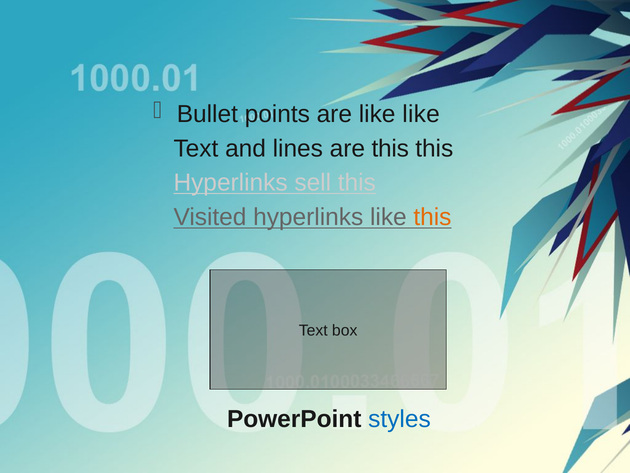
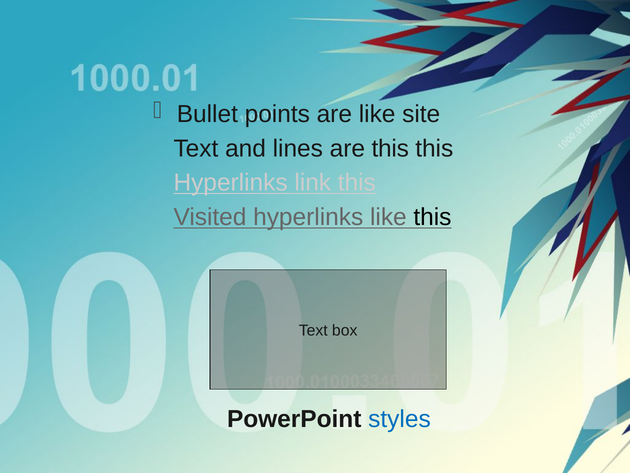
like like: like -> site
sell: sell -> link
this at (432, 217) colour: orange -> black
